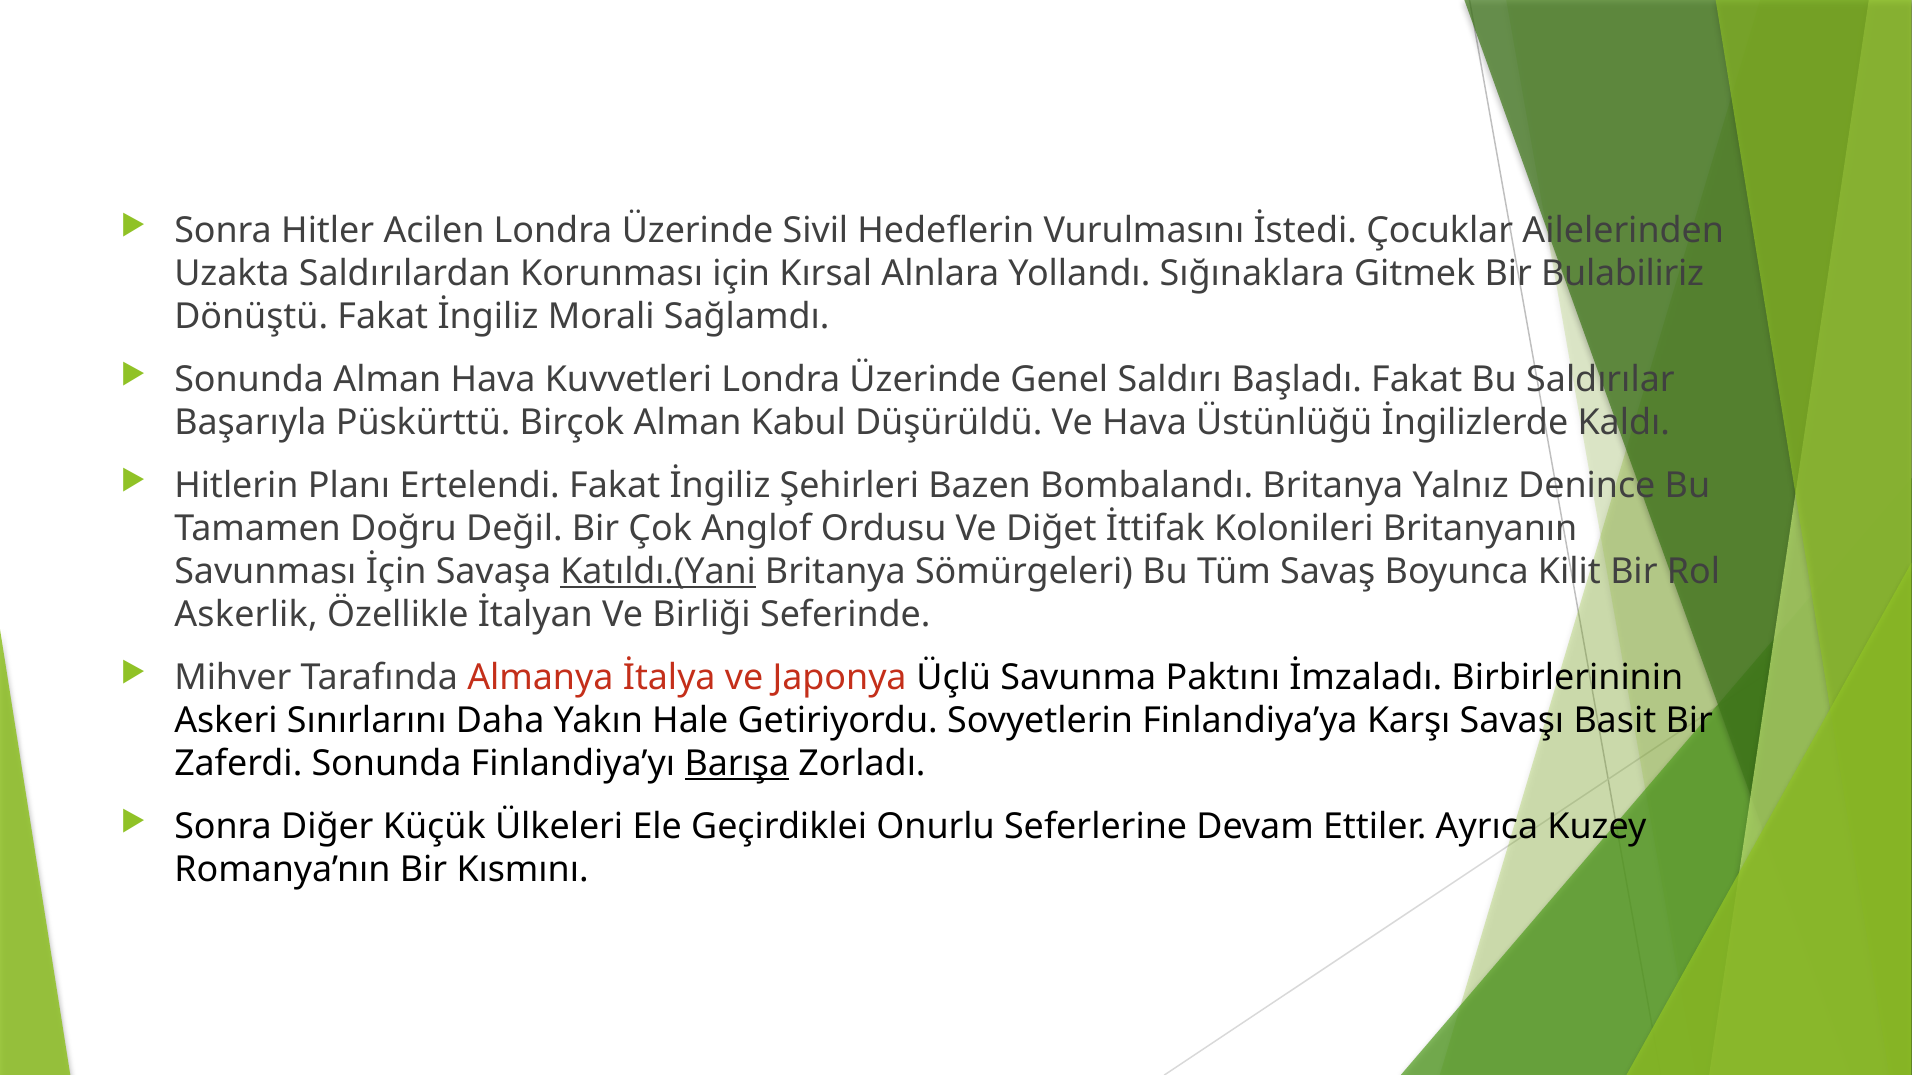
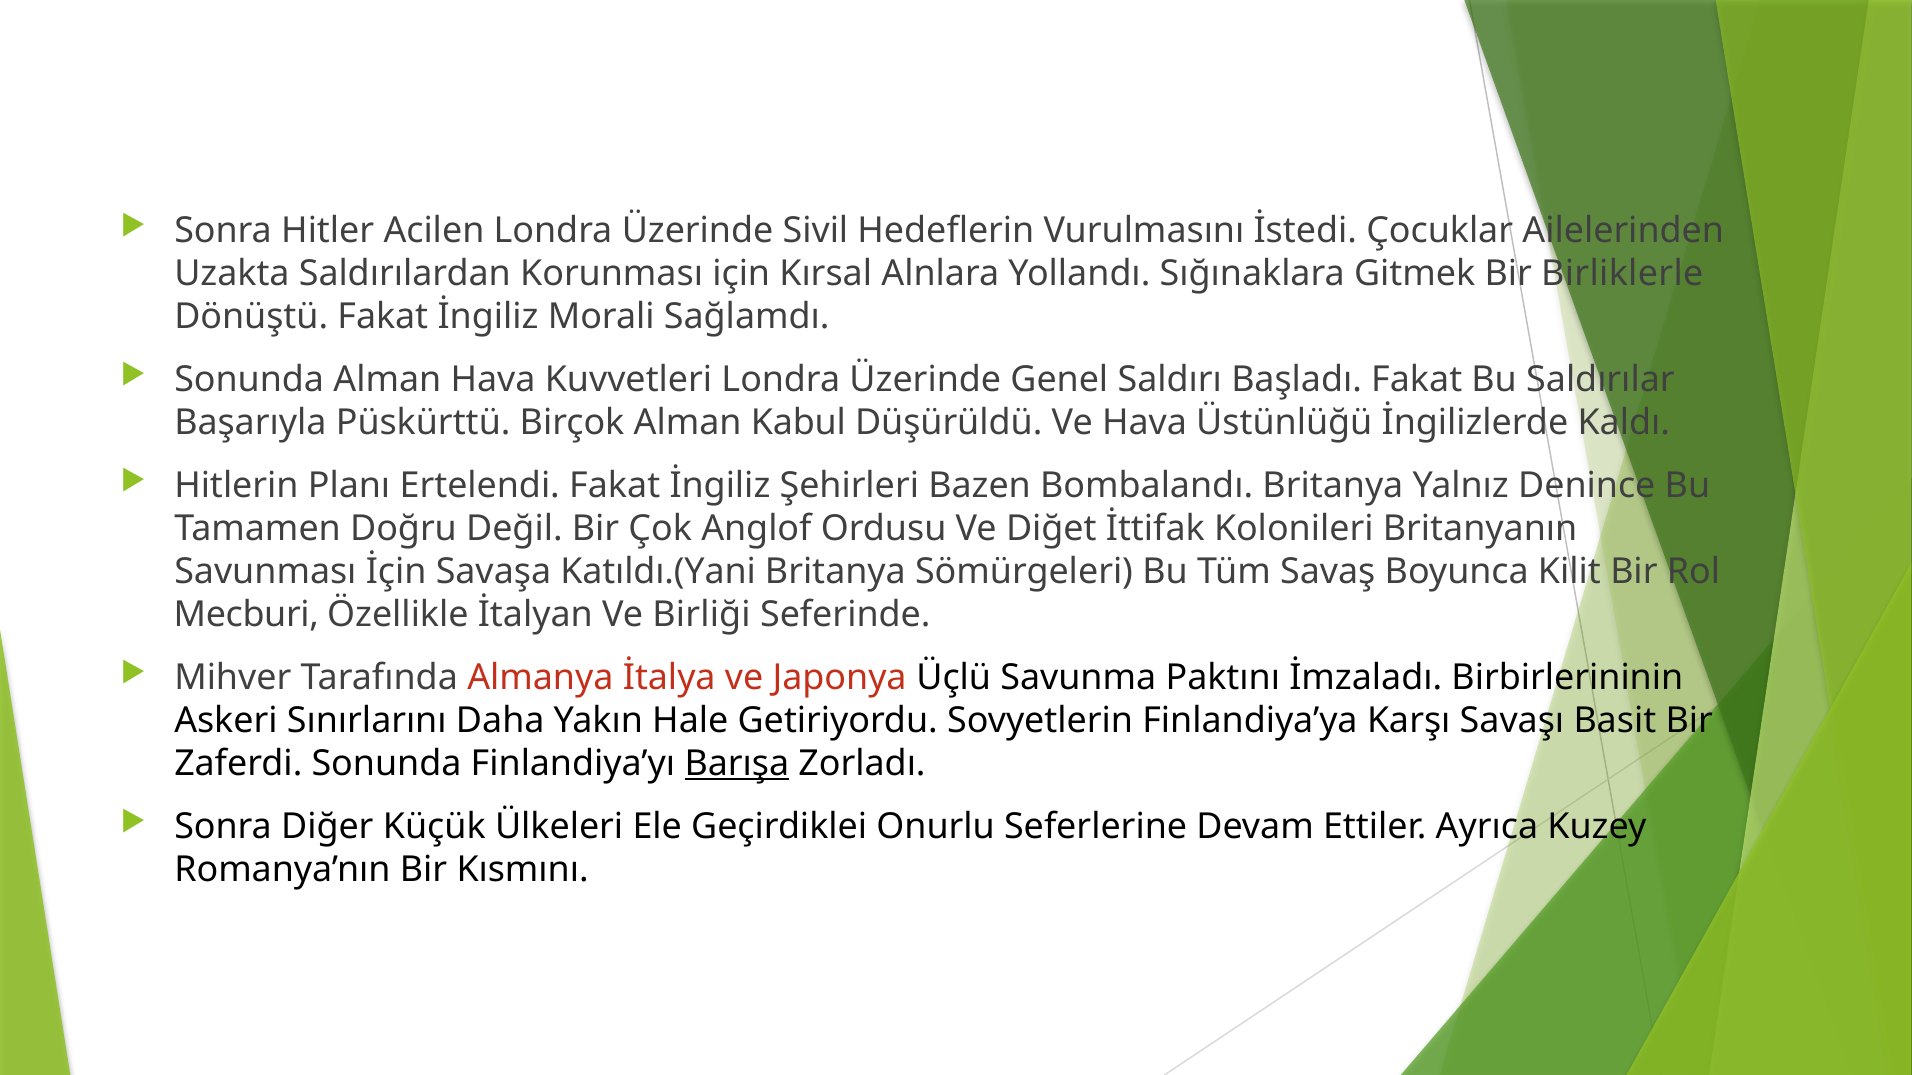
Bulabiliriz: Bulabiliriz -> Birliklerle
Katıldı.(Yani underline: present -> none
Askerlik: Askerlik -> Mecburi
